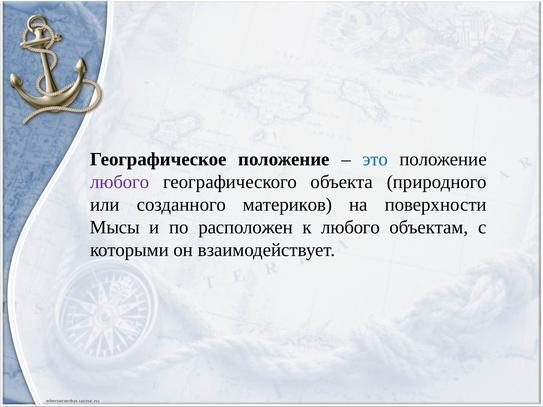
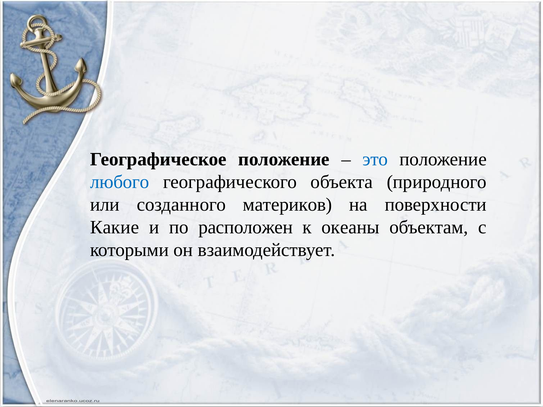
любого at (120, 182) colour: purple -> blue
Мысы: Мысы -> Какие
к любого: любого -> океаны
